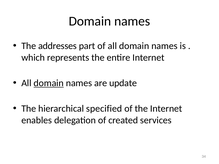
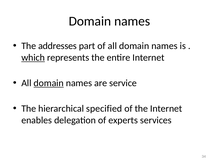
which underline: none -> present
update: update -> service
created: created -> experts
